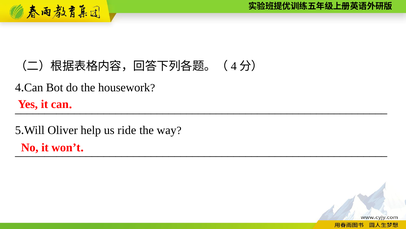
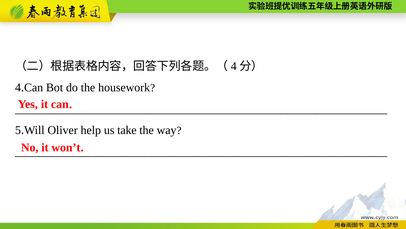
ride: ride -> take
